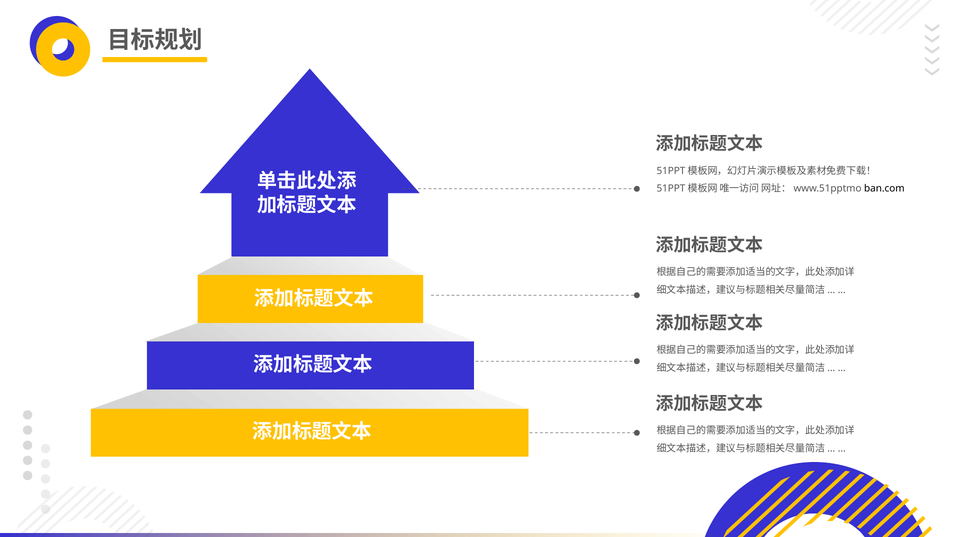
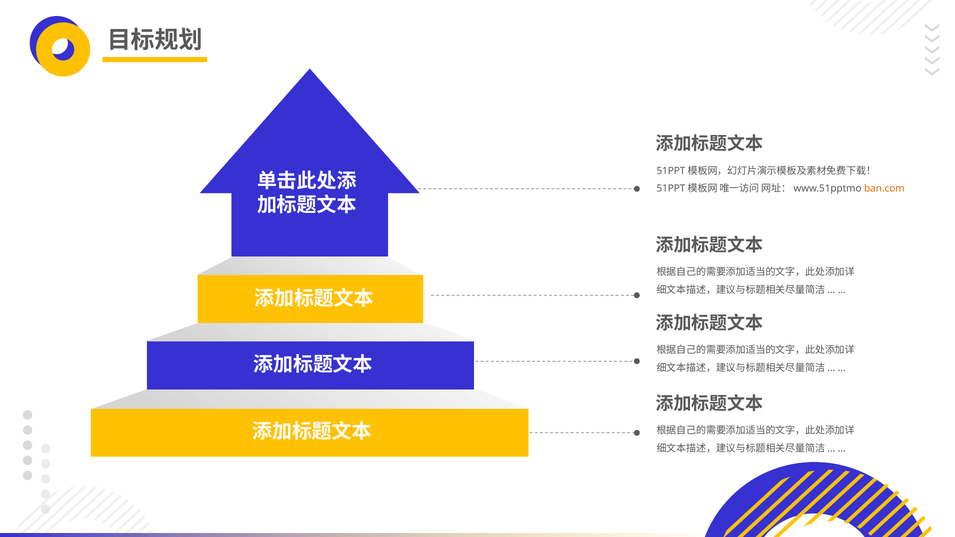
ban.com colour: black -> orange
